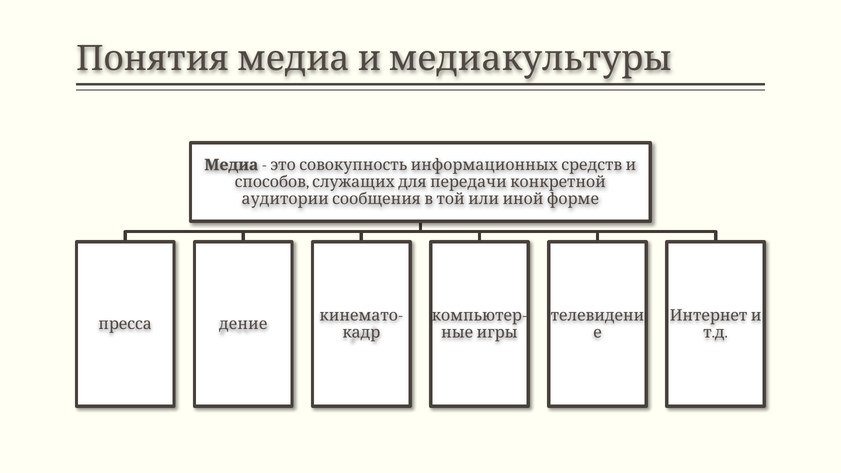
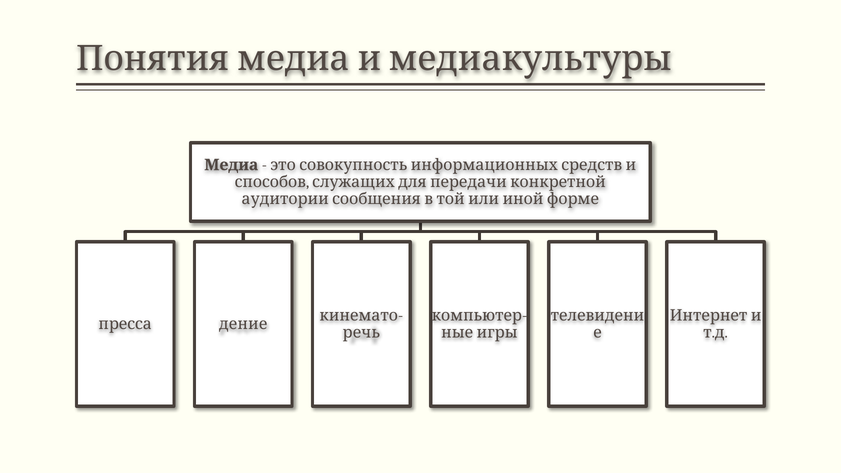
кадр: кадр -> речь
